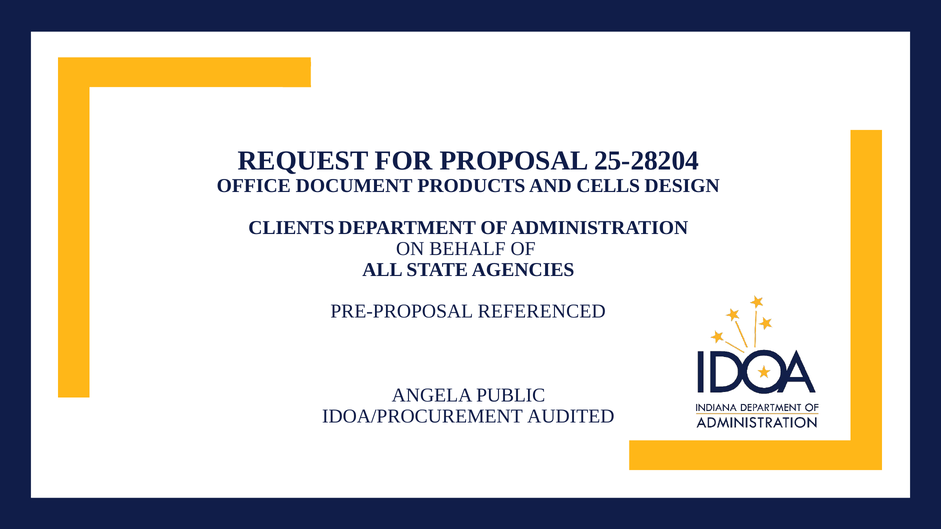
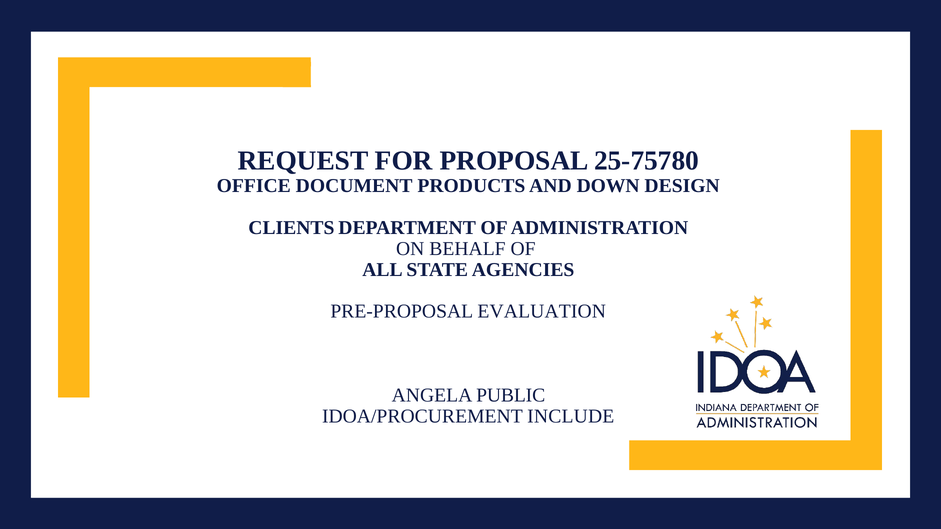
25-28204: 25-28204 -> 25-75780
CELLS: CELLS -> DOWN
REFERENCED: REFERENCED -> EVALUATION
AUDITED: AUDITED -> INCLUDE
